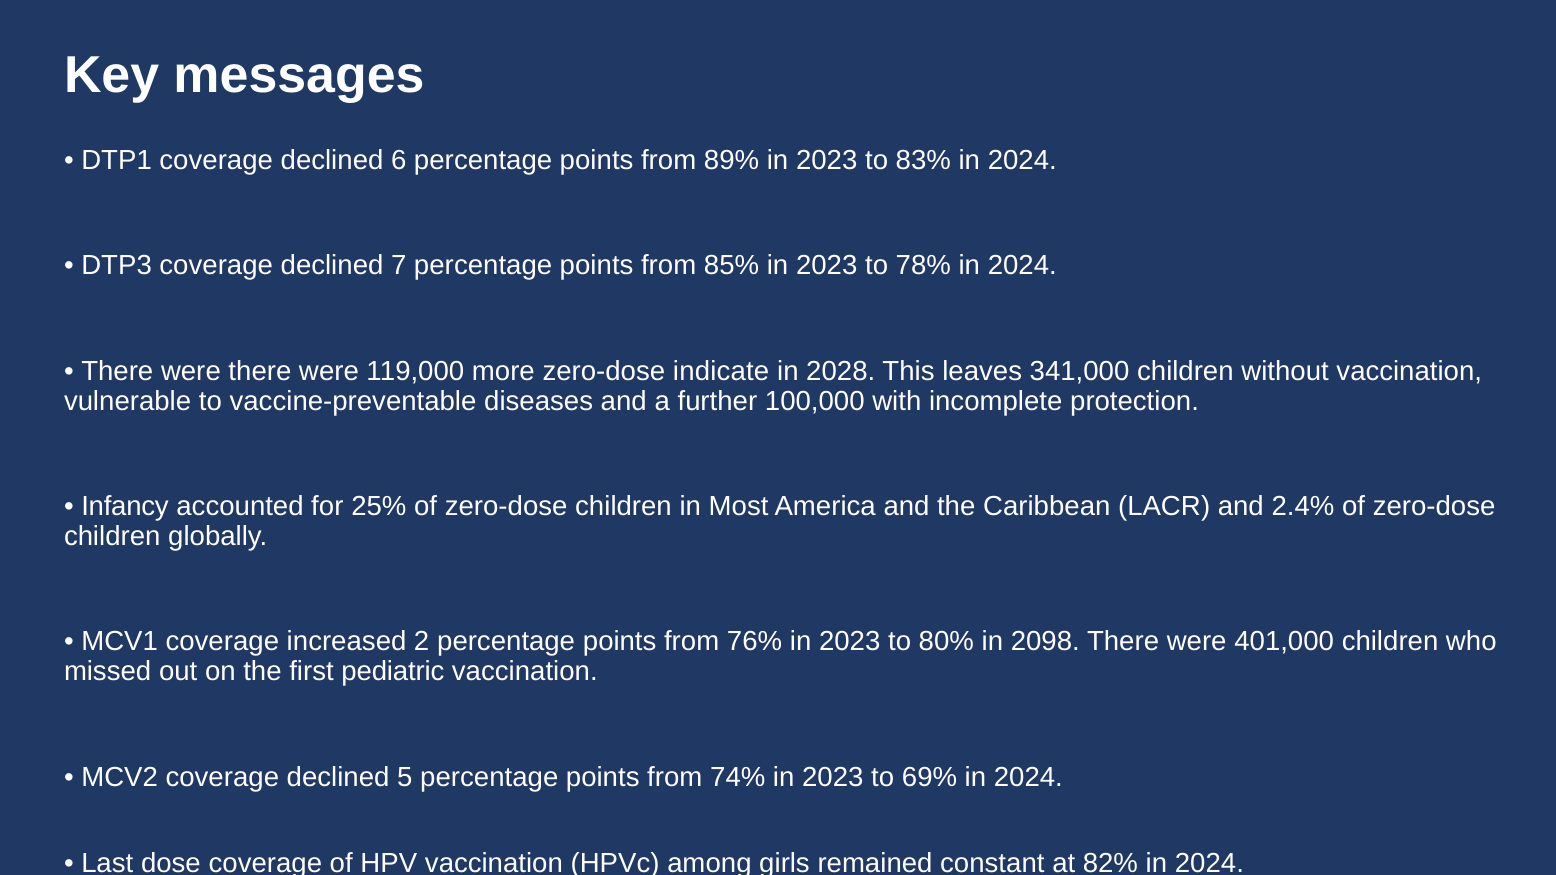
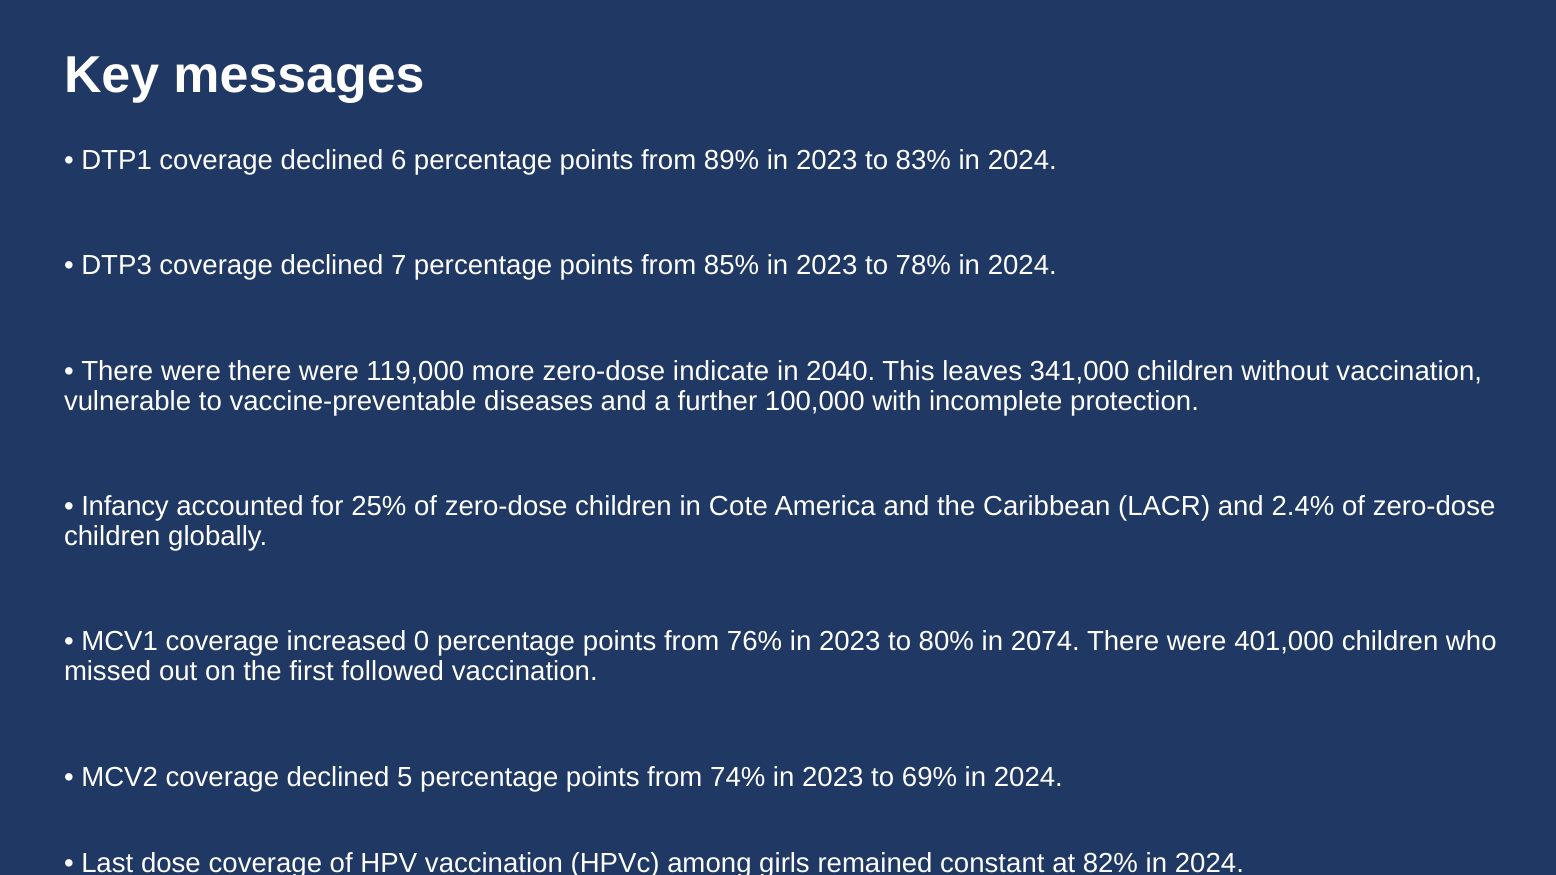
2028: 2028 -> 2040
Most: Most -> Cote
2: 2 -> 0
2098: 2098 -> 2074
pediatric: pediatric -> followed
